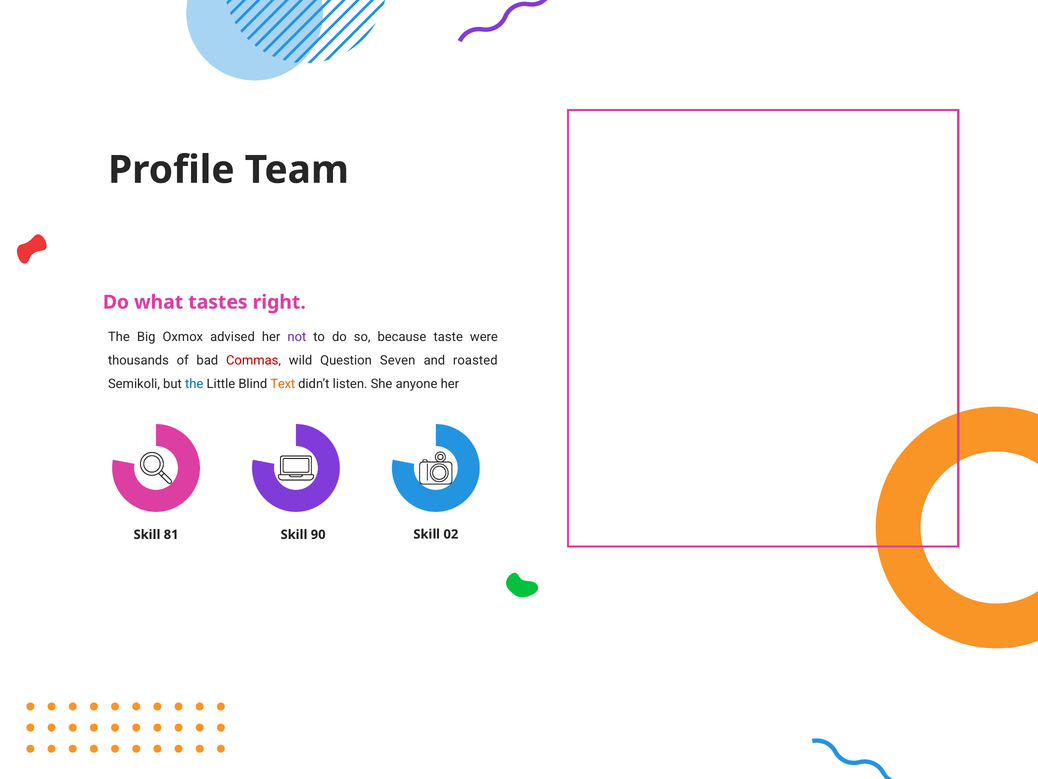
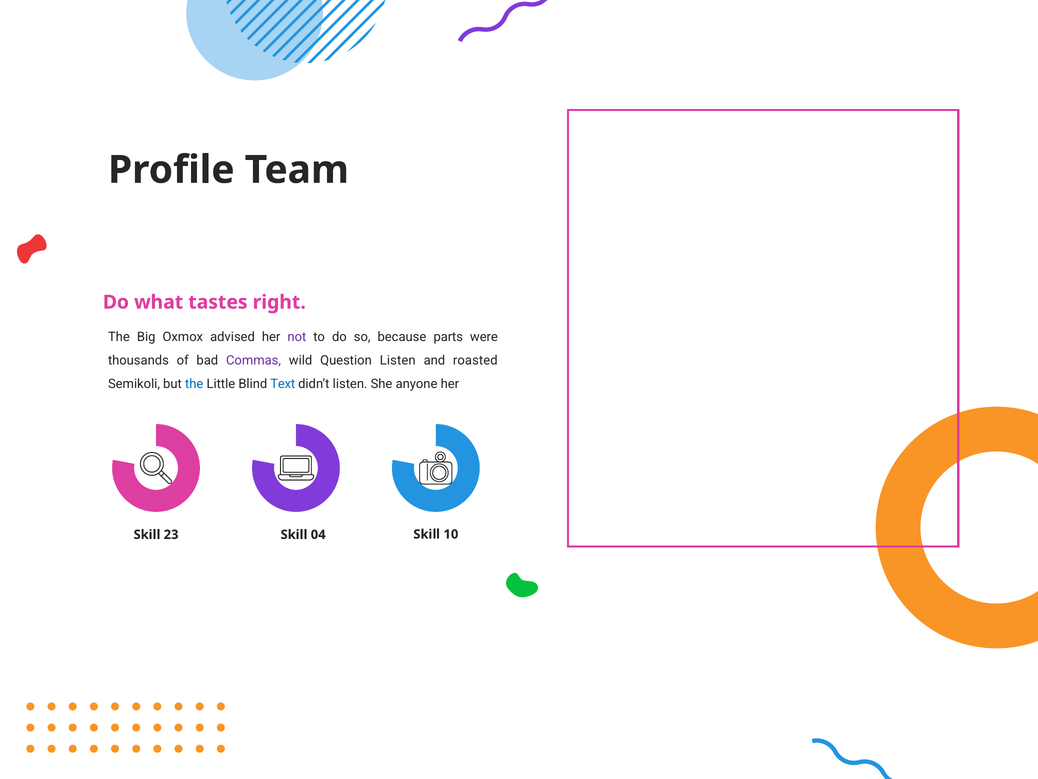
taste: taste -> parts
Commas colour: red -> purple
Question Seven: Seven -> Listen
Text colour: orange -> blue
81: 81 -> 23
90: 90 -> 04
02: 02 -> 10
